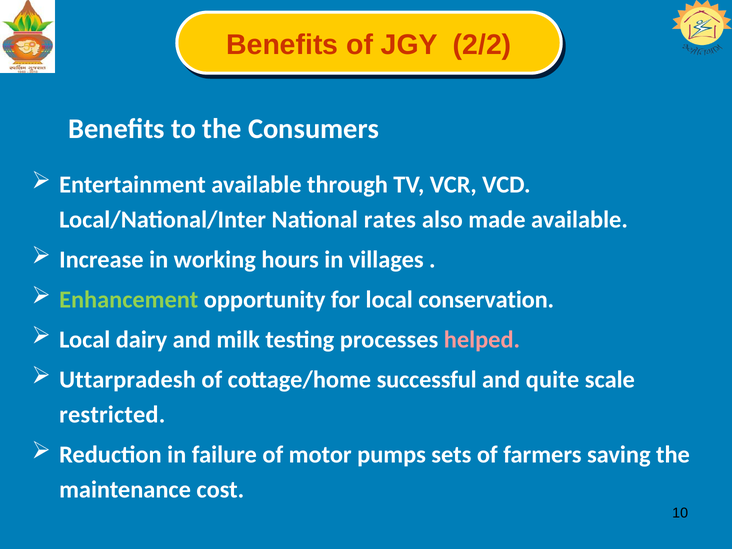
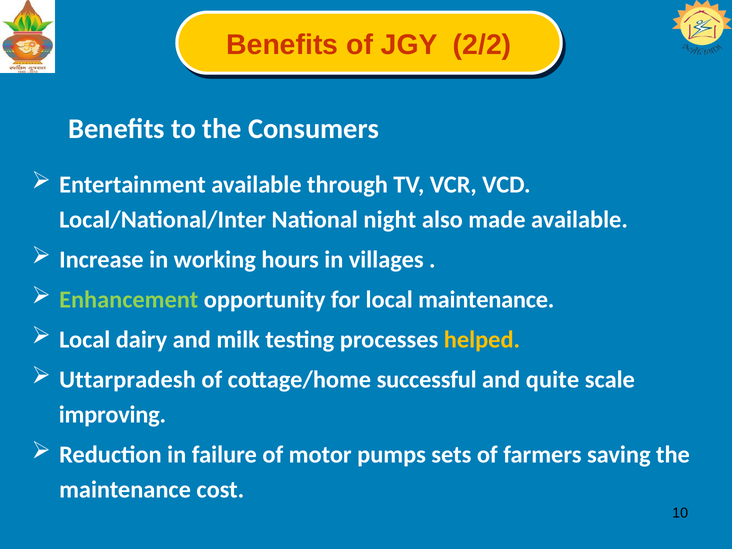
rates: rates -> night
local conservation: conservation -> maintenance
helped colour: pink -> yellow
restricted: restricted -> improving
